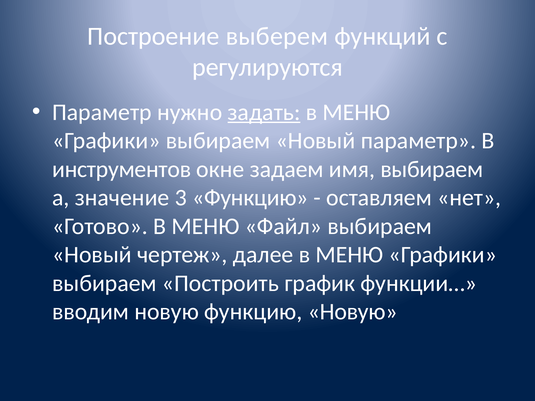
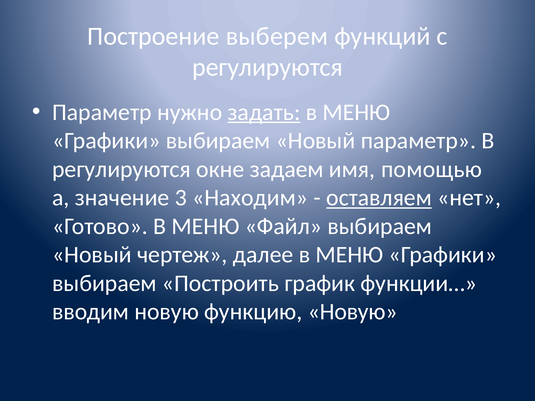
инструментов at (122, 169): инструментов -> регулируются
имя выбираем: выбираем -> помощью
3 Функцию: Функцию -> Находим
оставляем underline: none -> present
